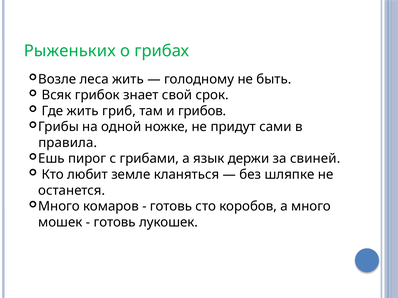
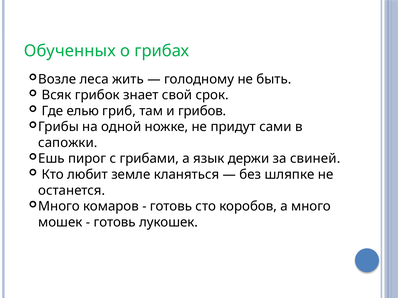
Рыженьких: Рыженьких -> Обученных
Где жить: жить -> елью
правила: правила -> сапожки
